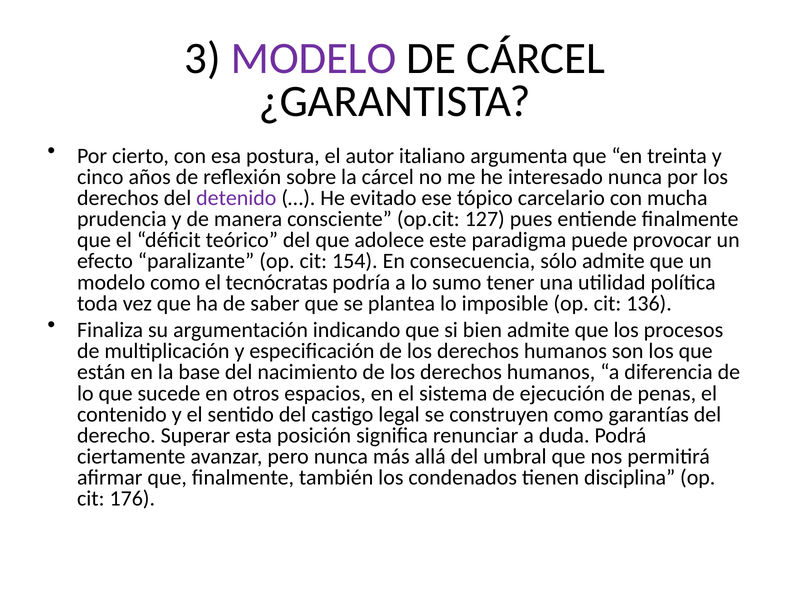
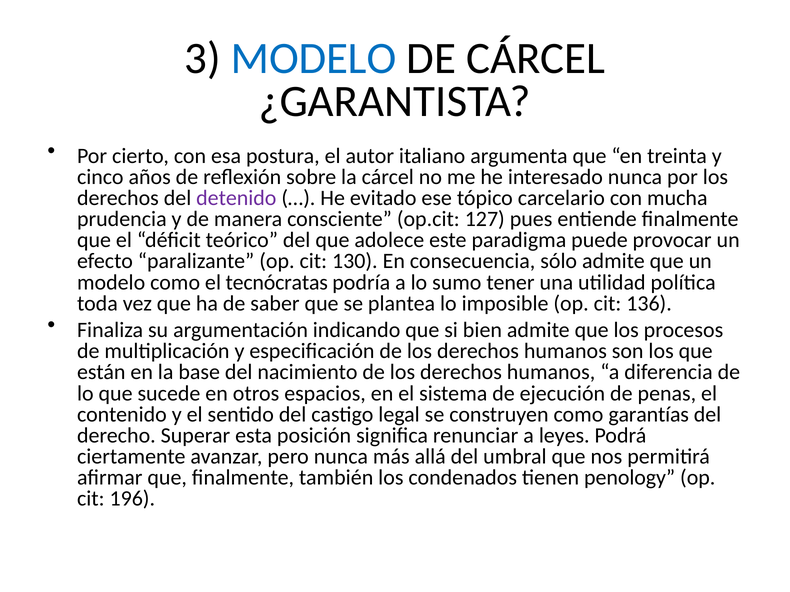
MODELO at (314, 58) colour: purple -> blue
154: 154 -> 130
duda: duda -> leyes
disciplina: disciplina -> penology
176: 176 -> 196
